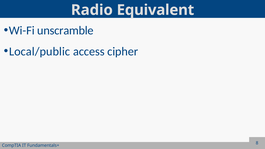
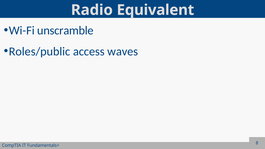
Local/public: Local/public -> Roles/public
cipher: cipher -> waves
